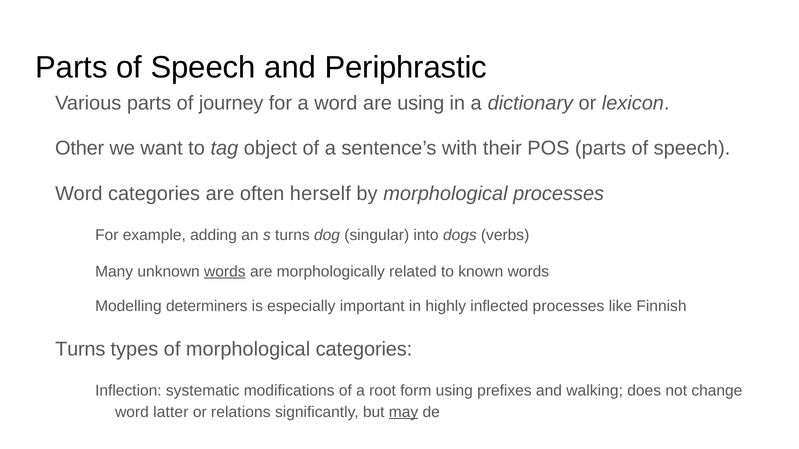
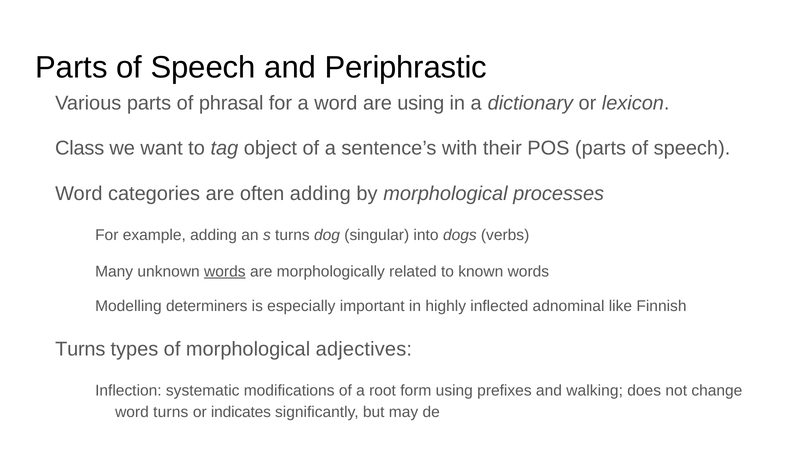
journey: journey -> phrasal
Other: Other -> Class
often herself: herself -> adding
inflected processes: processes -> adnominal
morphological categories: categories -> adjectives
word latter: latter -> turns
relations: relations -> indicates
may underline: present -> none
